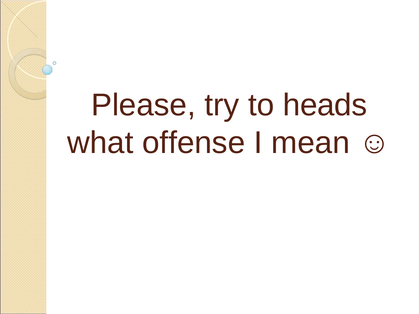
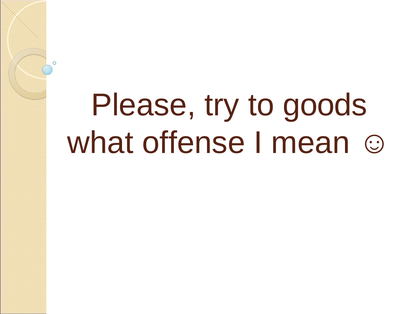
heads: heads -> goods
